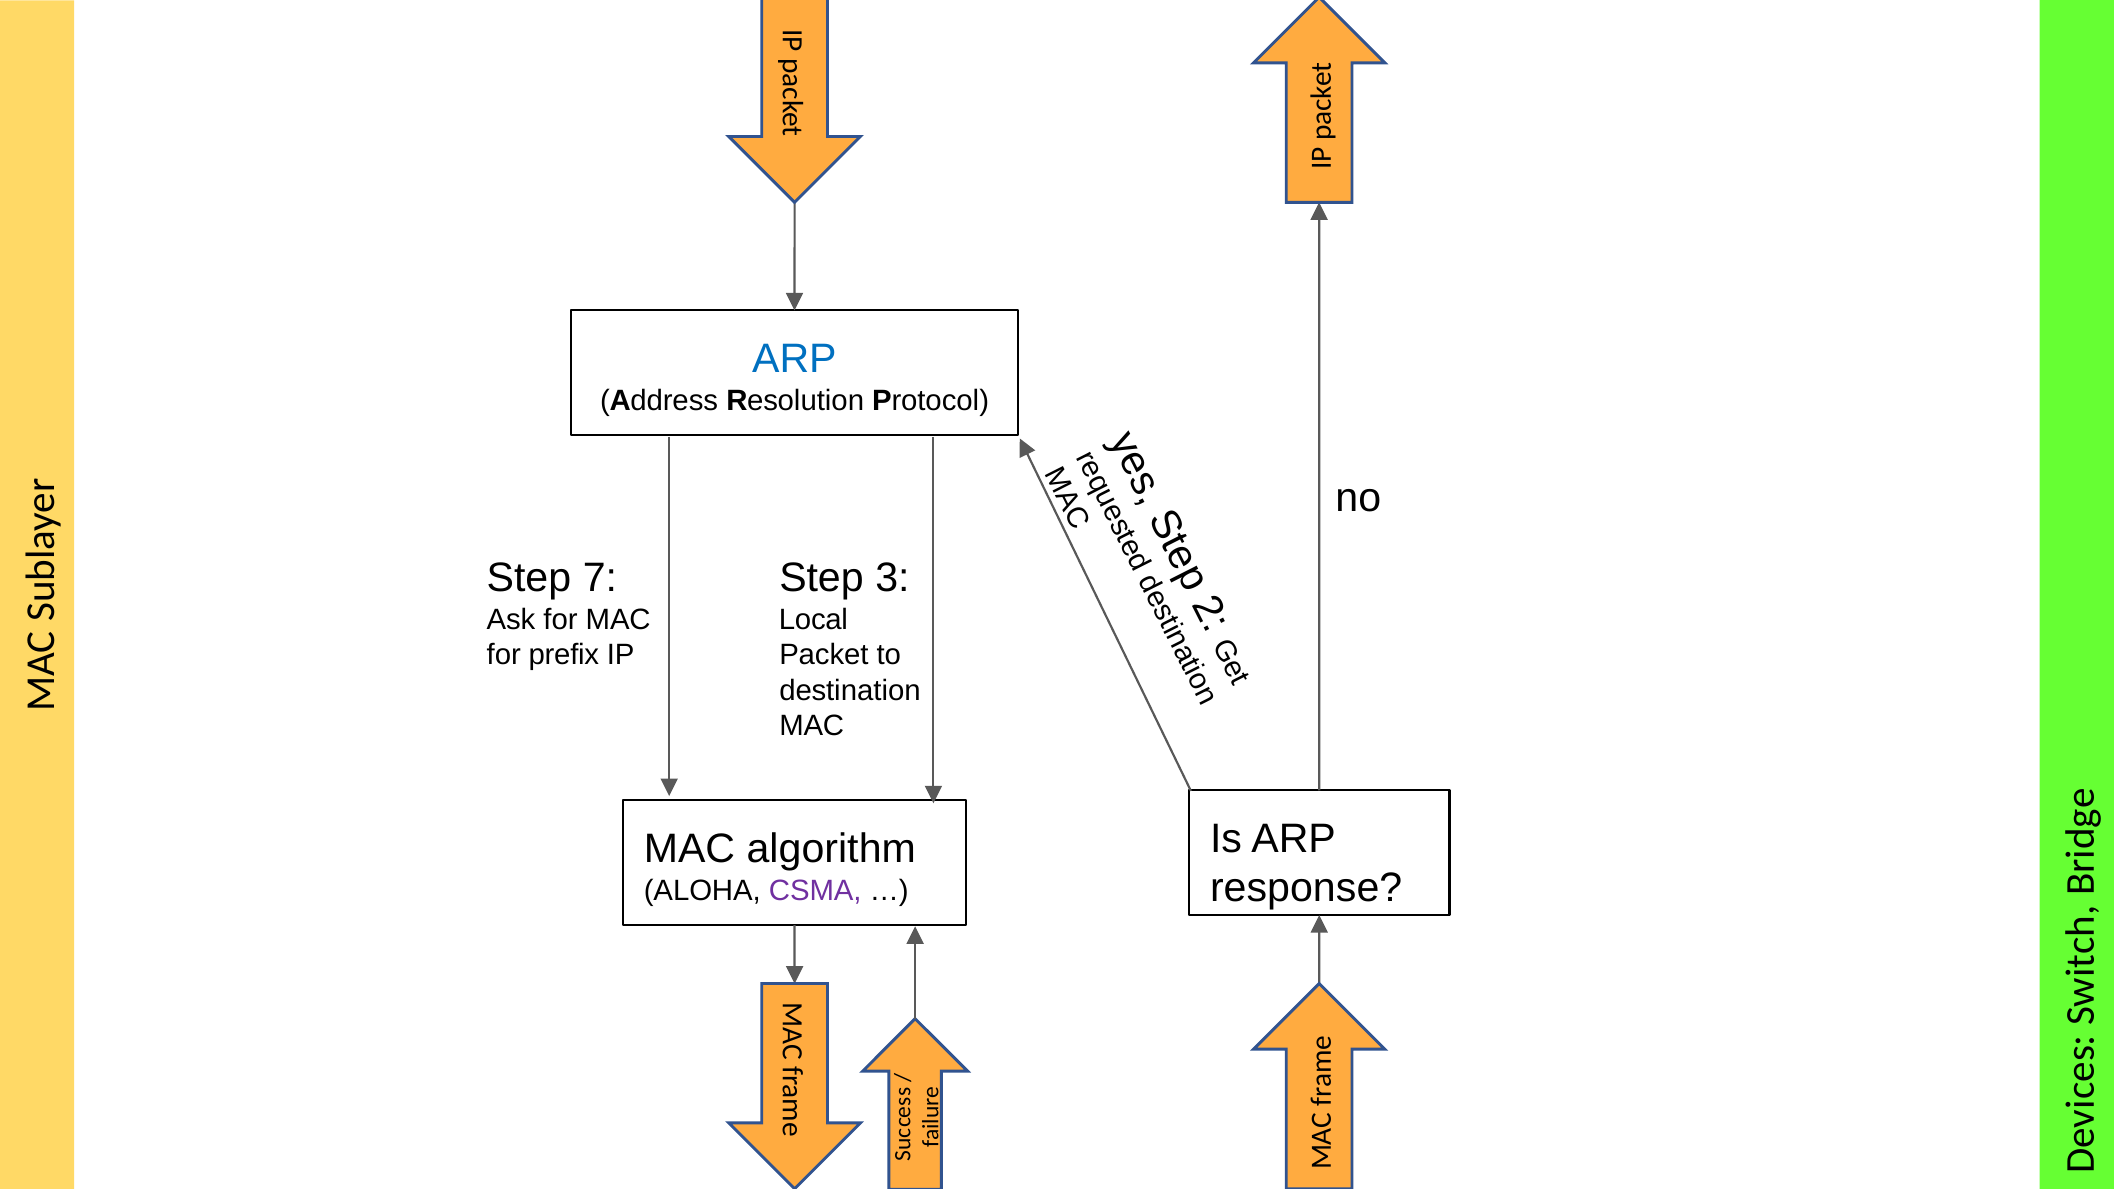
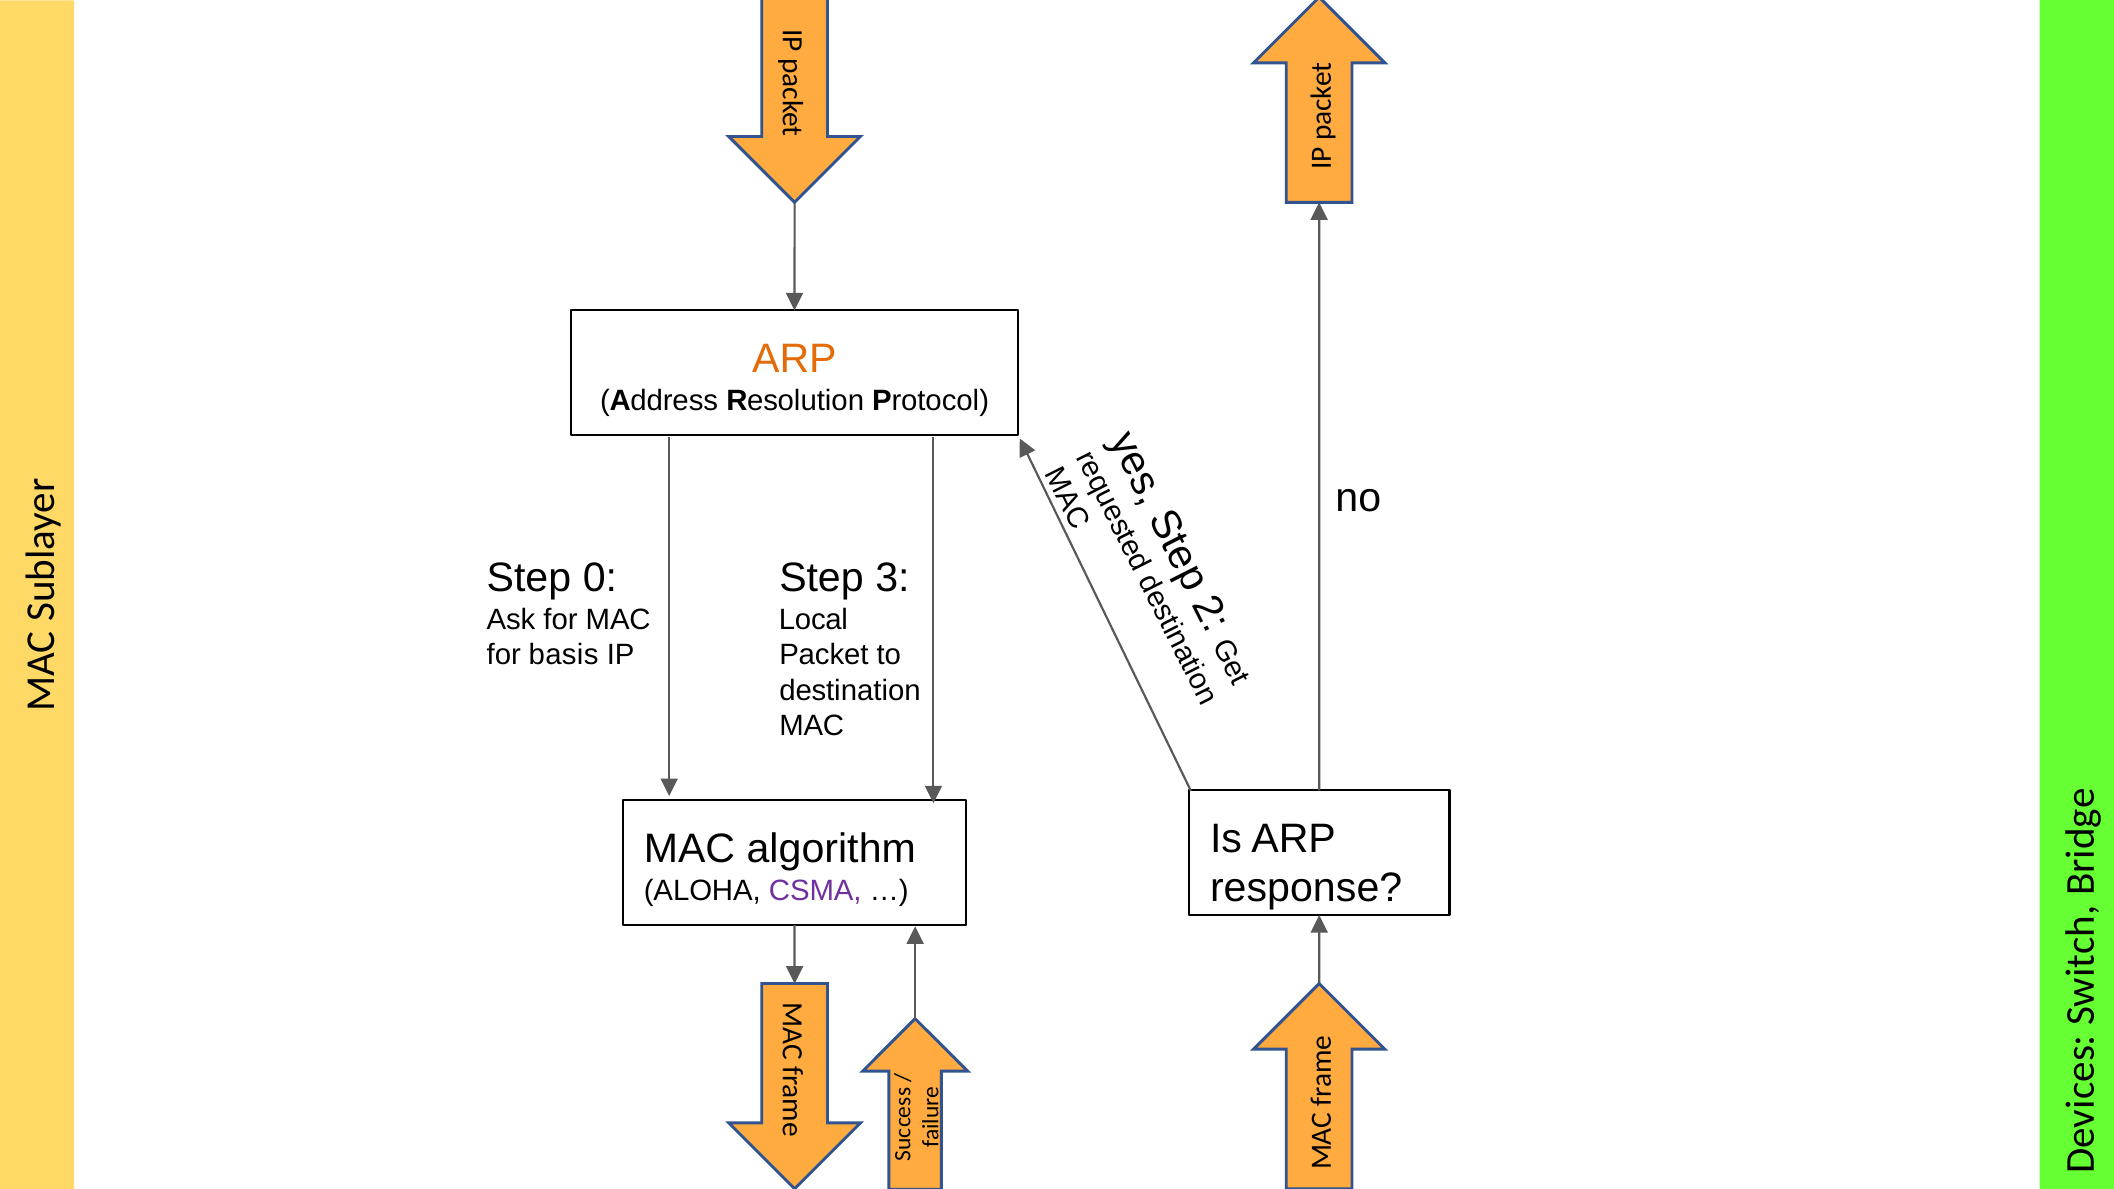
ARP at (794, 359) colour: blue -> orange
7: 7 -> 0
prefix: prefix -> basis
